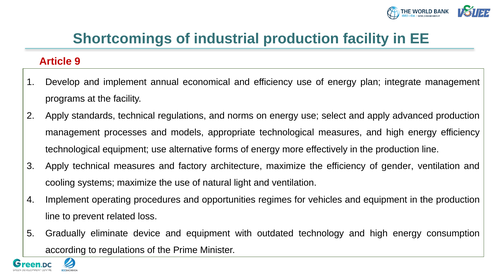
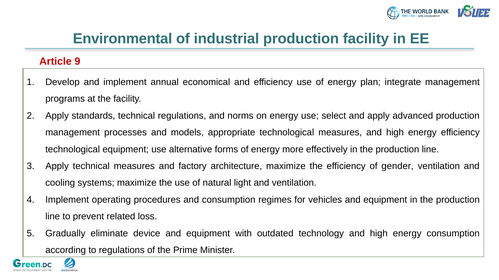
Shortcomings: Shortcomings -> Environmental
and opportunities: opportunities -> consumption
